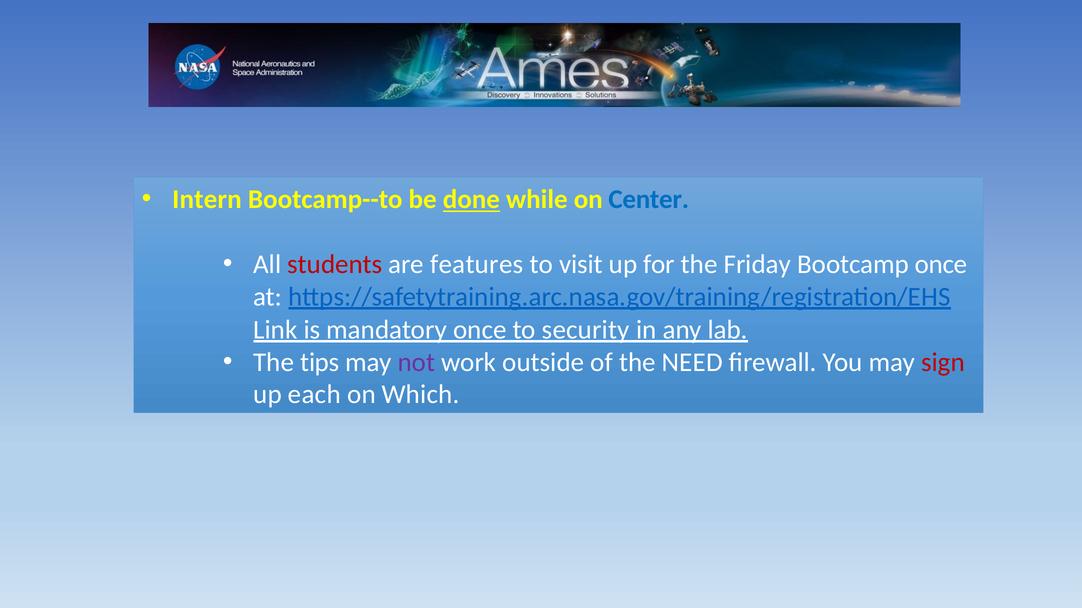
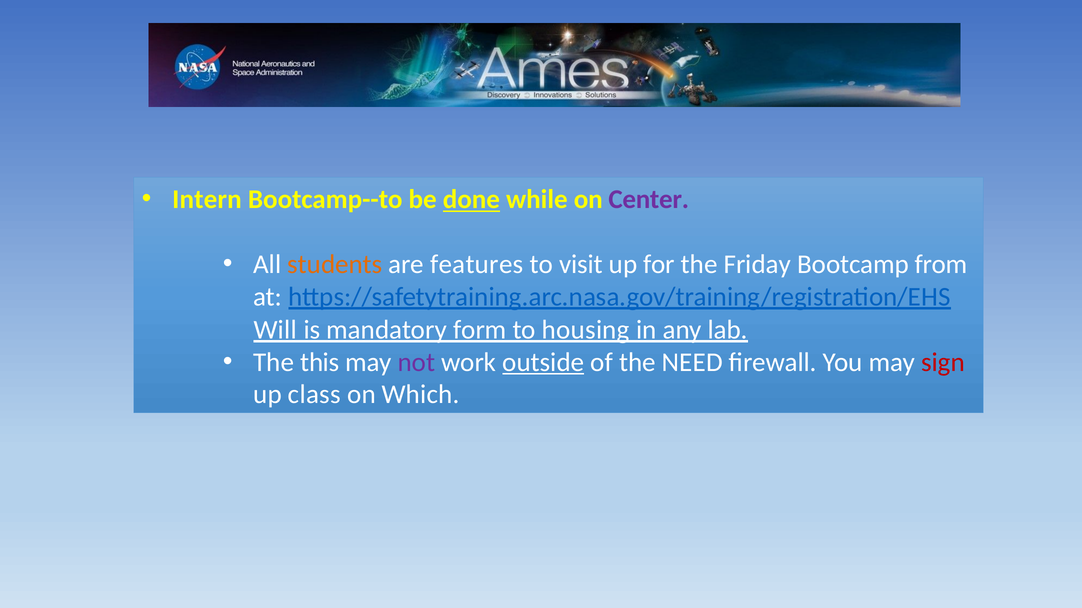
Center colour: blue -> purple
students colour: red -> orange
Bootcamp once: once -> from
Link: Link -> Will
mandatory once: once -> form
security: security -> housing
tips: tips -> this
outside underline: none -> present
each: each -> class
